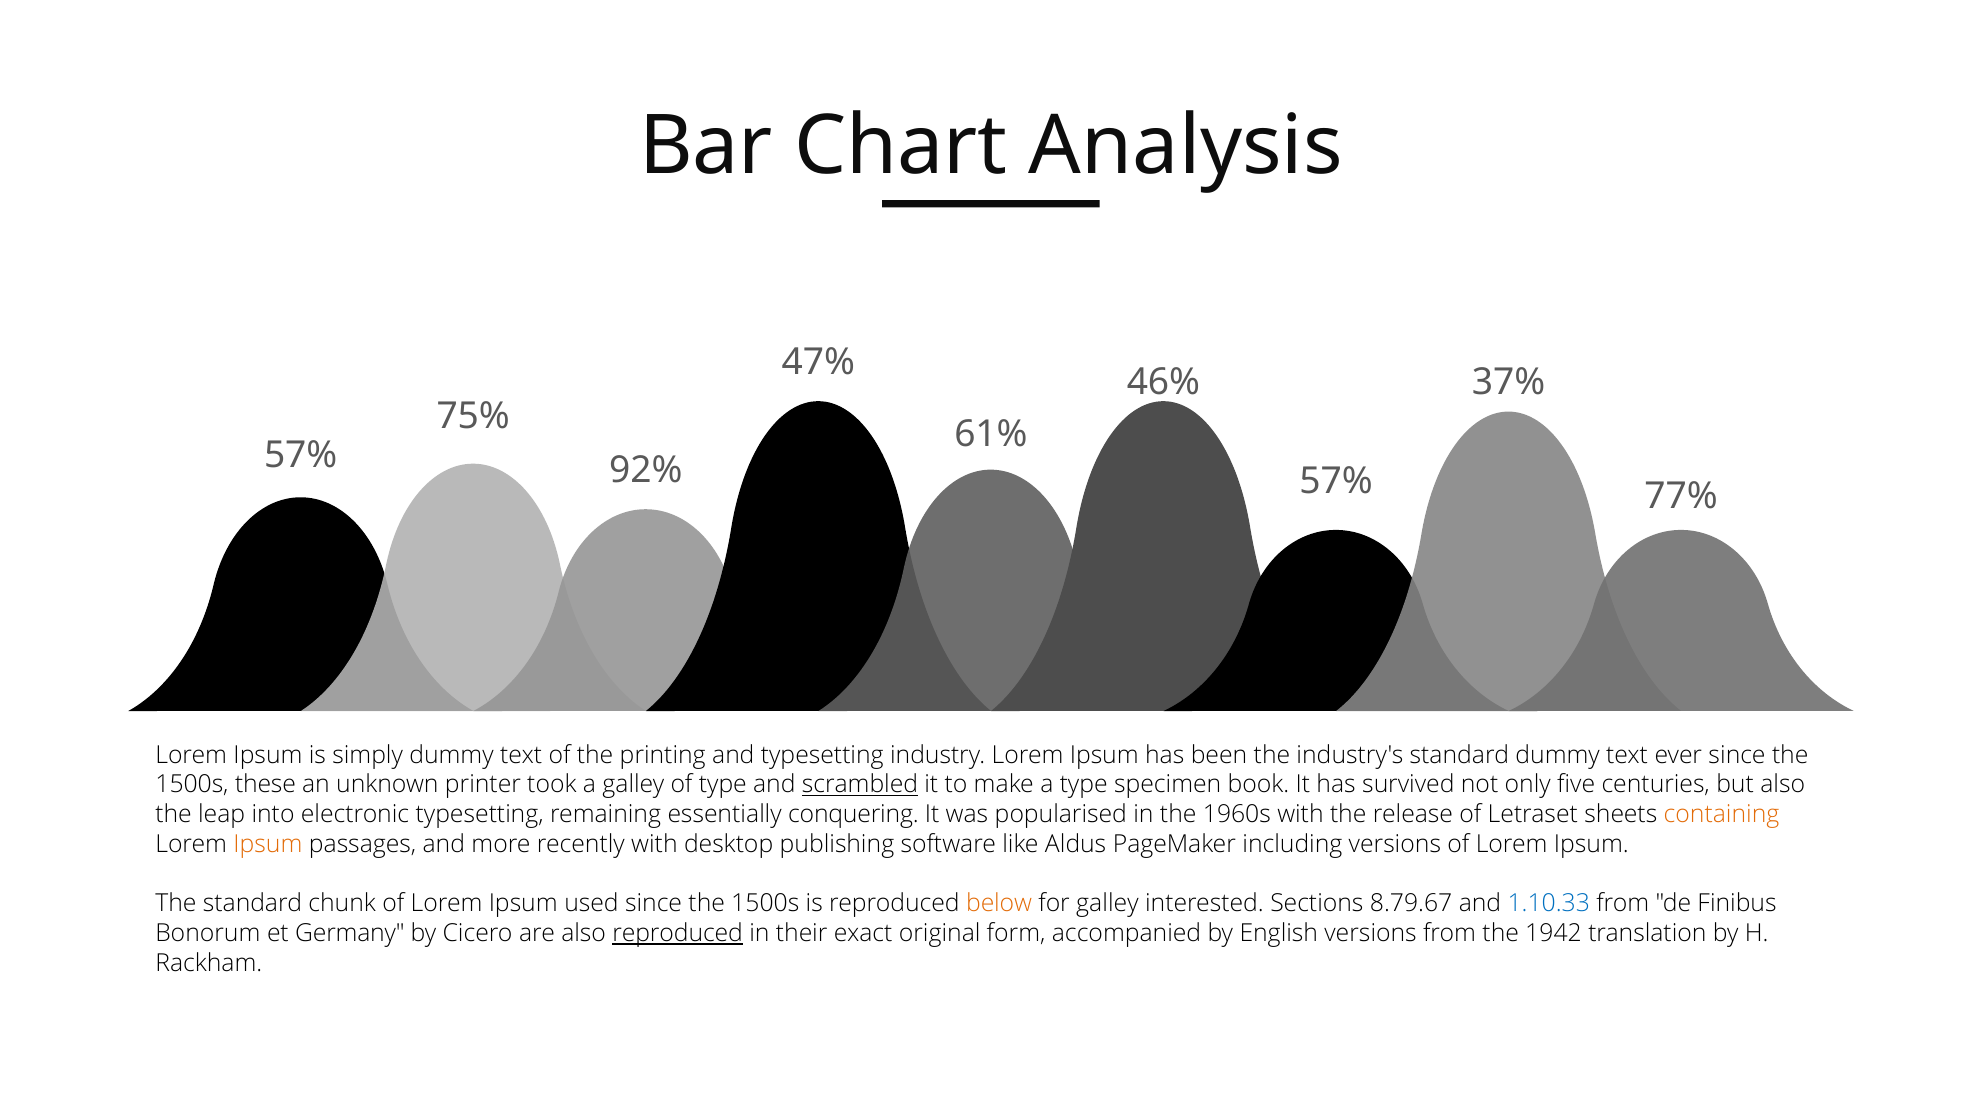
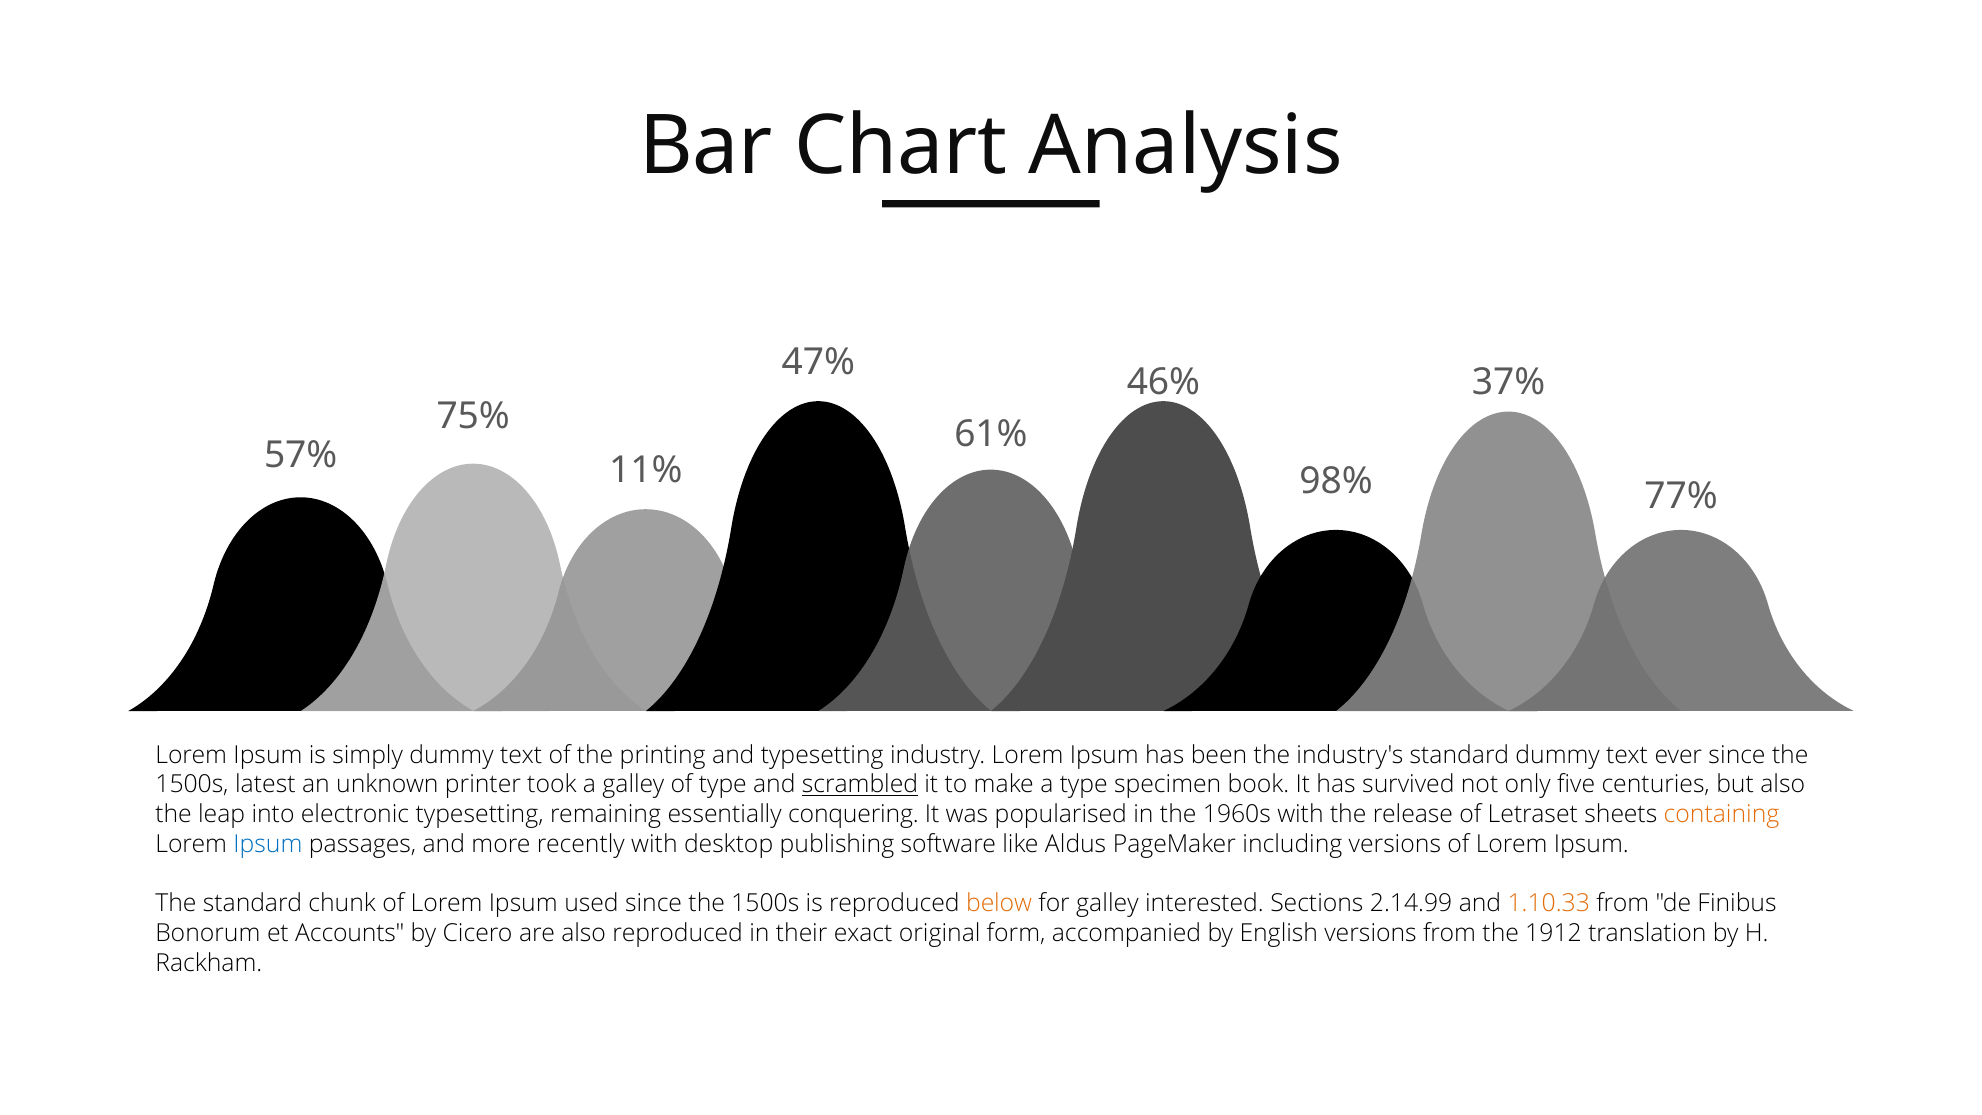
92%: 92% -> 11%
57% at (1336, 482): 57% -> 98%
these: these -> latest
Ipsum at (268, 844) colour: orange -> blue
8.79.67: 8.79.67 -> 2.14.99
1.10.33 colour: blue -> orange
Germany: Germany -> Accounts
reproduced at (678, 934) underline: present -> none
1942: 1942 -> 1912
